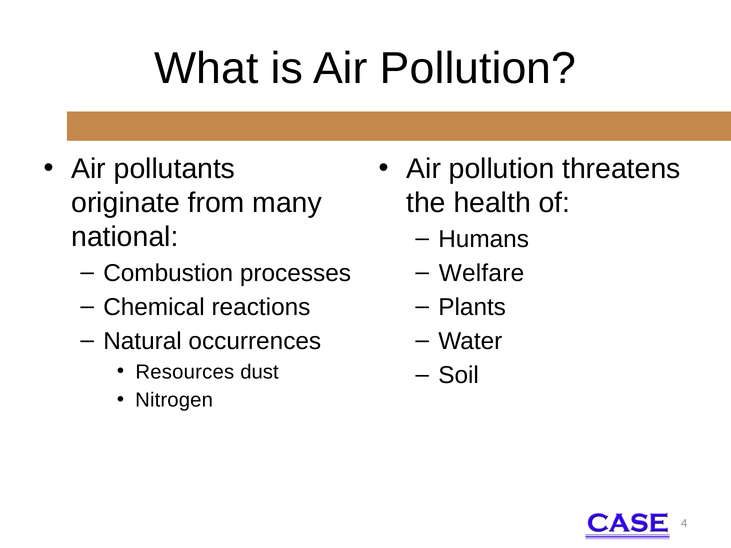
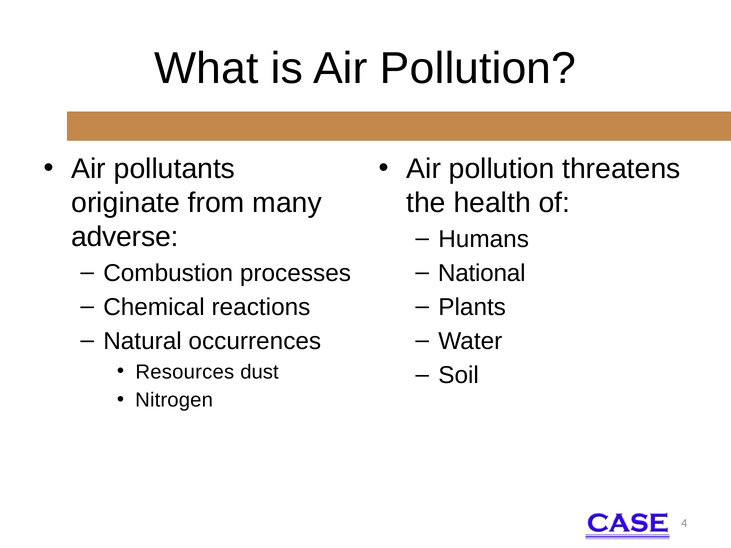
national: national -> adverse
Welfare: Welfare -> National
